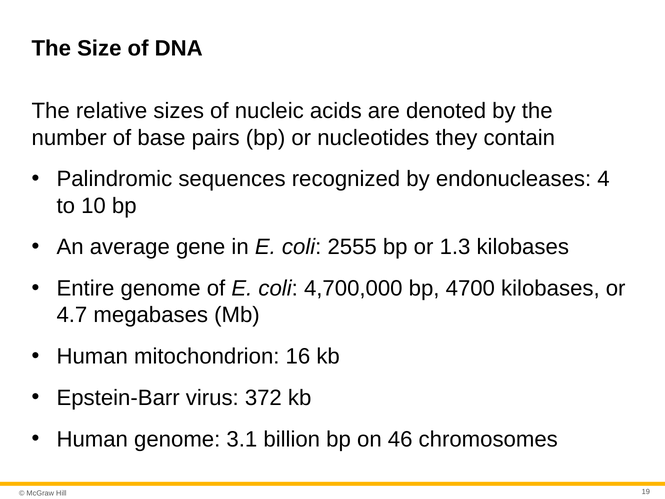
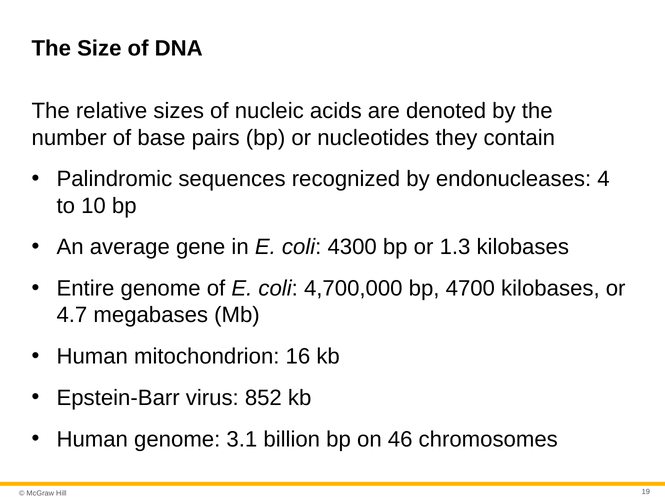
2555: 2555 -> 4300
372: 372 -> 852
